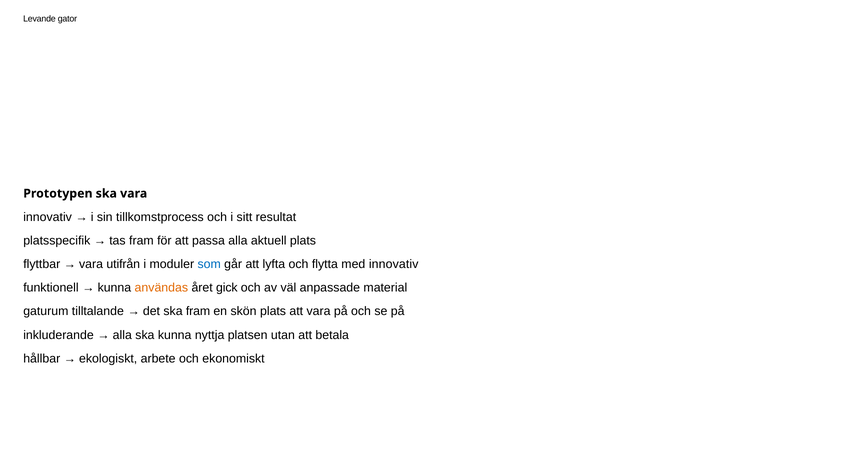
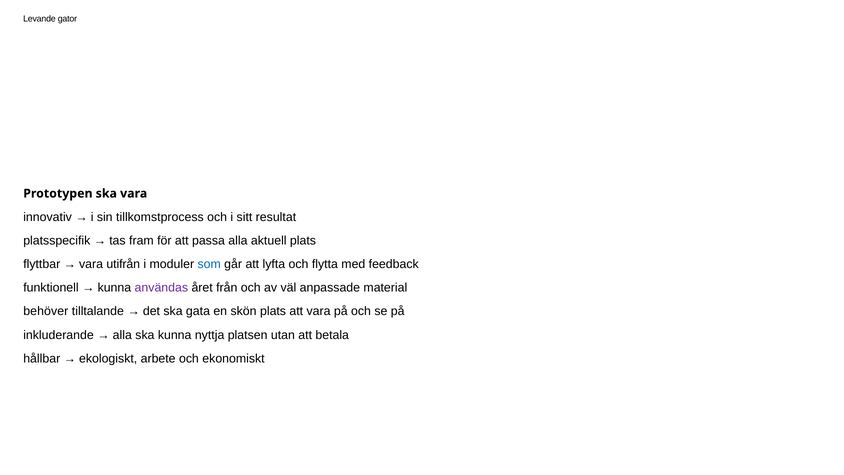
med innovativ: innovativ -> feedback
användas colour: orange -> purple
gick: gick -> från
gaturum: gaturum -> behöver
ska fram: fram -> gata
